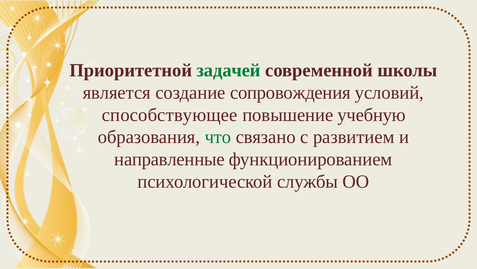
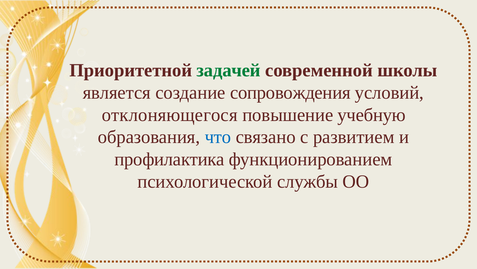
способствующее: способствующее -> отклоняющегося
что colour: green -> blue
направленные: направленные -> профилактика
